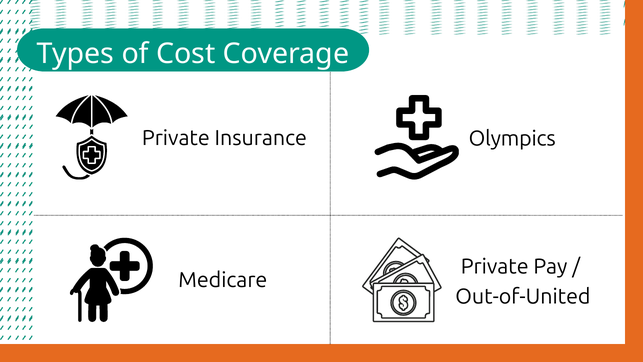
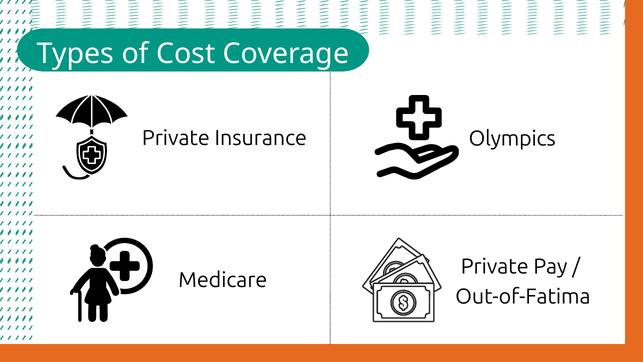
Out-of-United: Out-of-United -> Out-of-Fatima
